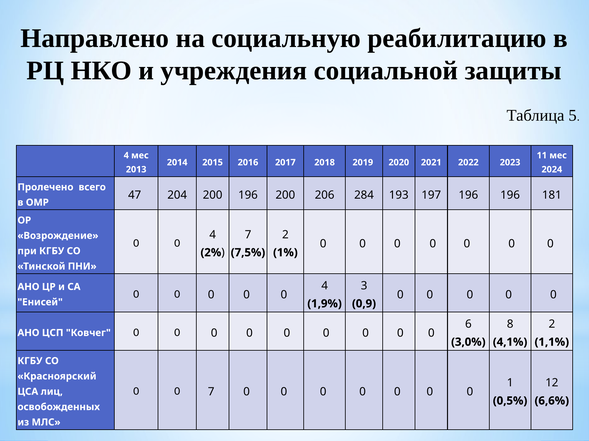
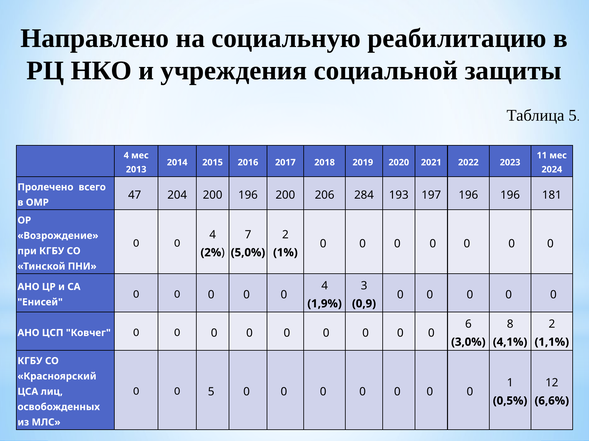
7,5%: 7,5% -> 5,0%
0 7: 7 -> 5
